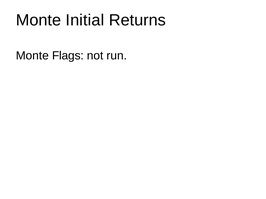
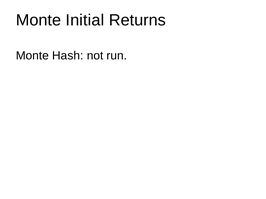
Flags: Flags -> Hash
